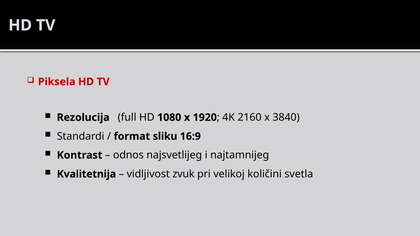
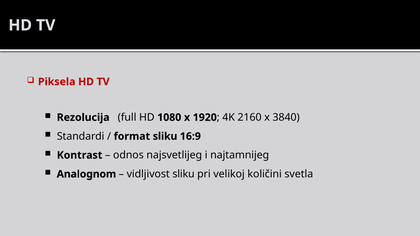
Kvalitetnija: Kvalitetnija -> Analognom
vidljivost zvuk: zvuk -> sliku
